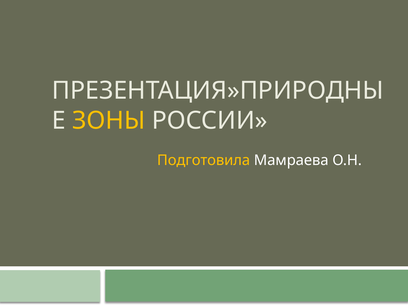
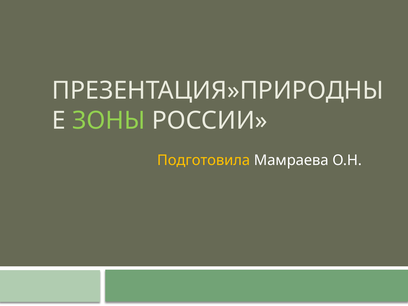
ЗОНЫ colour: yellow -> light green
